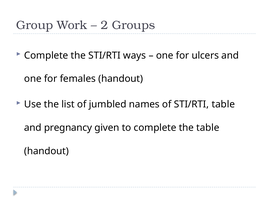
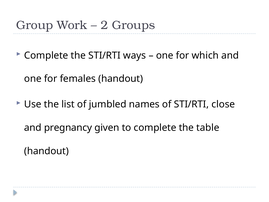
ulcers: ulcers -> which
STI/RTI table: table -> close
